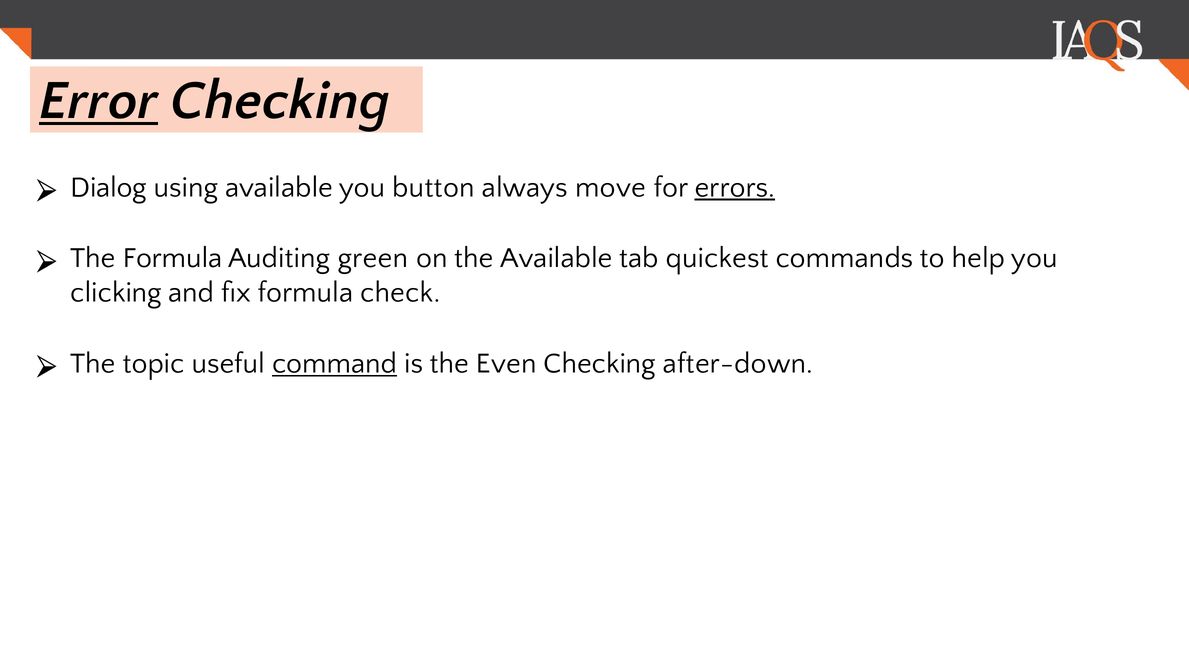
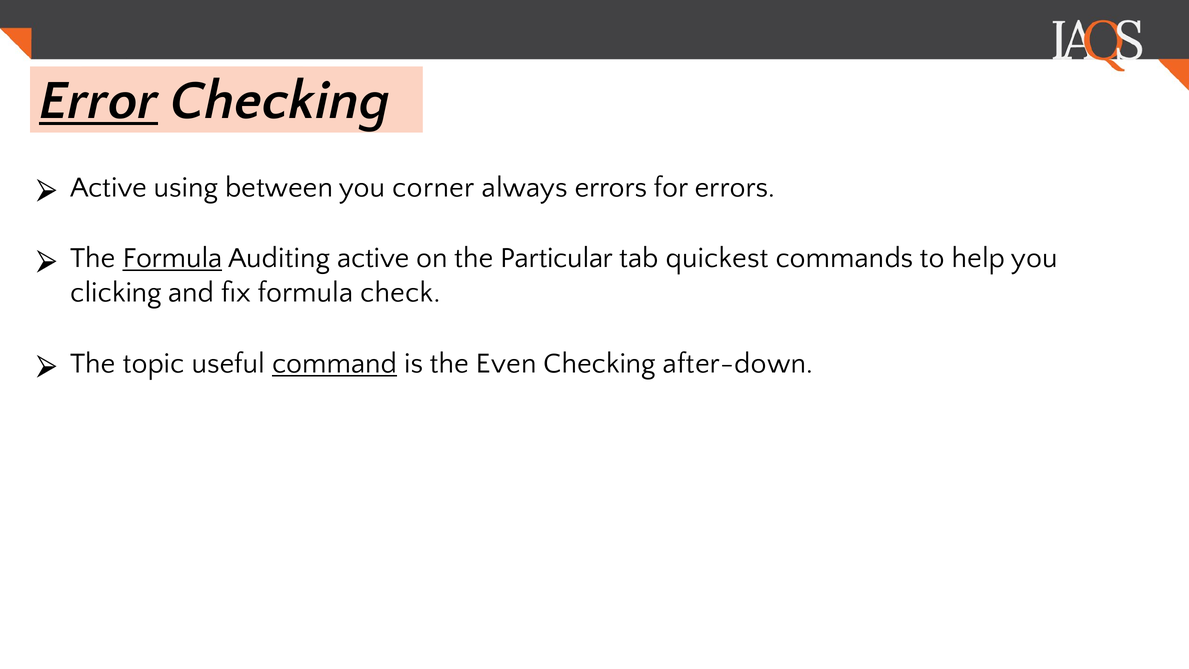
Dialog at (109, 187): Dialog -> Active
using available: available -> between
button: button -> corner
always move: move -> errors
errors at (735, 187) underline: present -> none
Formula at (173, 258) underline: none -> present
Auditing green: green -> active
the Available: Available -> Particular
